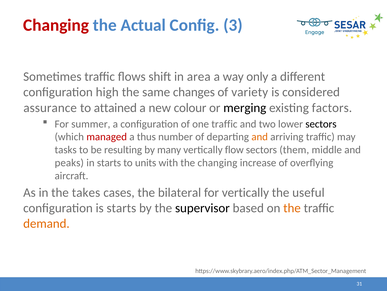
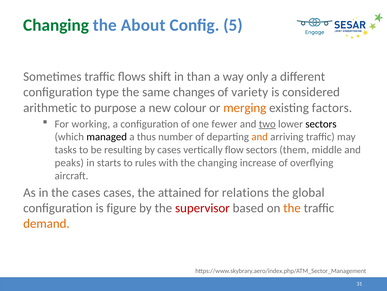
Changing at (56, 25) colour: red -> green
Actual: Actual -> About
3: 3 -> 5
area: area -> than
high: high -> type
assurance: assurance -> arithmetic
attained: attained -> purpose
merging colour: black -> orange
summer: summer -> working
one traffic: traffic -> fewer
two underline: none -> present
managed colour: red -> black
by many: many -> cases
units: units -> rules
the takes: takes -> cases
bilateral: bilateral -> attained
for vertically: vertically -> relations
useful: useful -> global
is starts: starts -> figure
supervisor colour: black -> red
